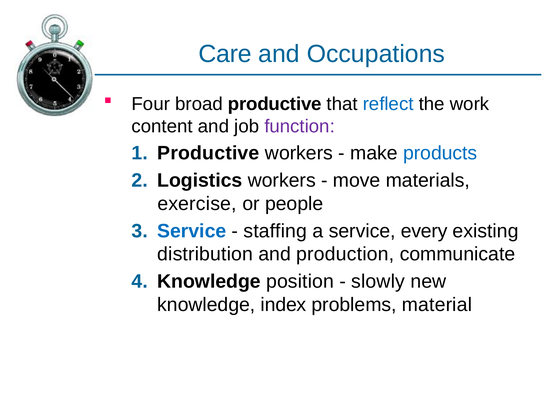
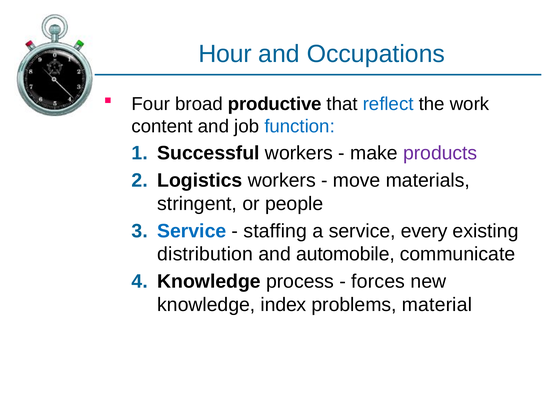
Care: Care -> Hour
function colour: purple -> blue
Productive at (208, 153): Productive -> Successful
products colour: blue -> purple
exercise: exercise -> stringent
production: production -> automobile
position: position -> process
slowly: slowly -> forces
